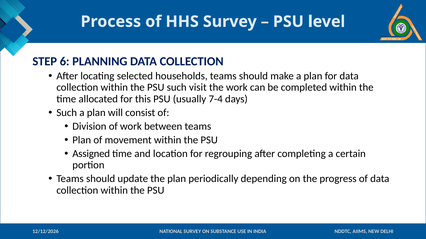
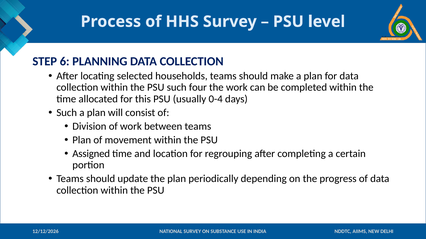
visit: visit -> four
7-4: 7-4 -> 0-4
